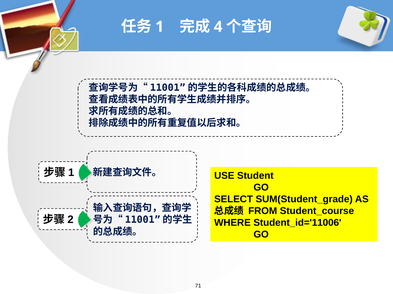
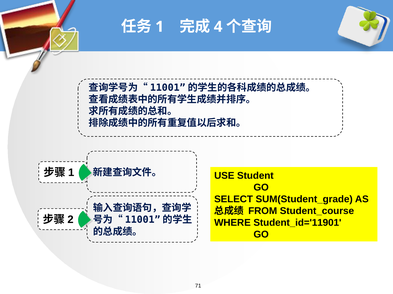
Student_id='11006: Student_id='11006 -> Student_id='11901
